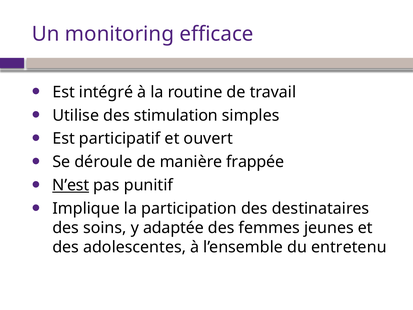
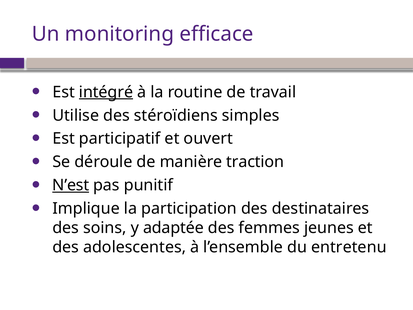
intégré underline: none -> present
stimulation: stimulation -> stéroïdiens
frappée: frappée -> traction
